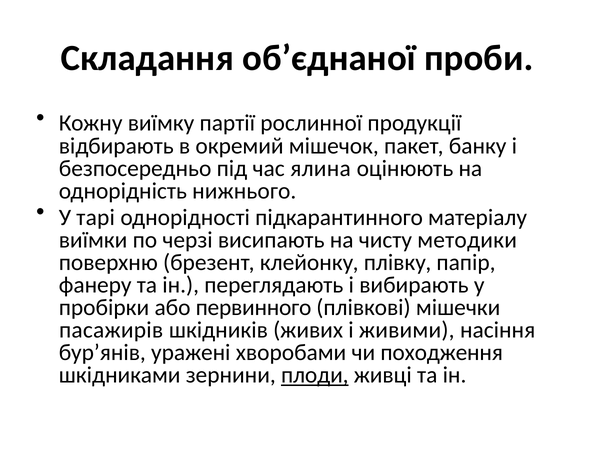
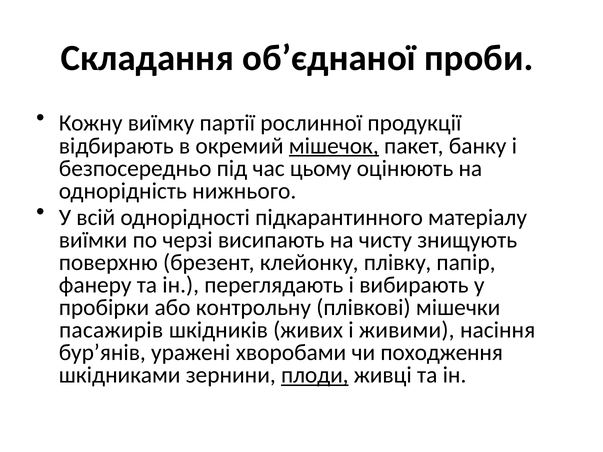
мішечок underline: none -> present
ялина: ялина -> цьому
тарі: тарі -> всій
методики: методики -> знищують
первинного: первинного -> контрольну
